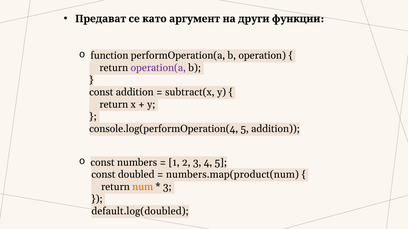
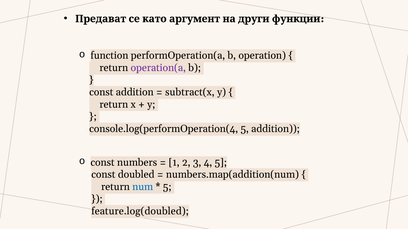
numbers.map(product(num: numbers.map(product(num -> numbers.map(addition(num
num colour: orange -> blue
3 at (167, 187): 3 -> 5
default.log(doubled: default.log(doubled -> feature.log(doubled
